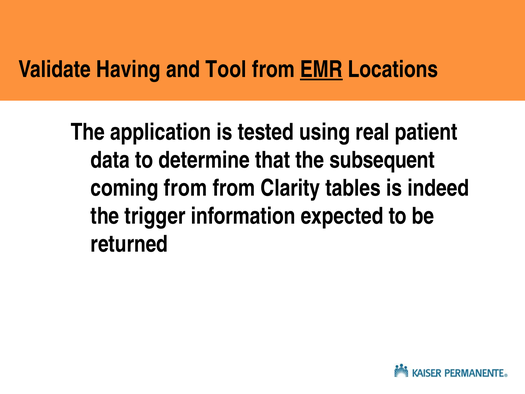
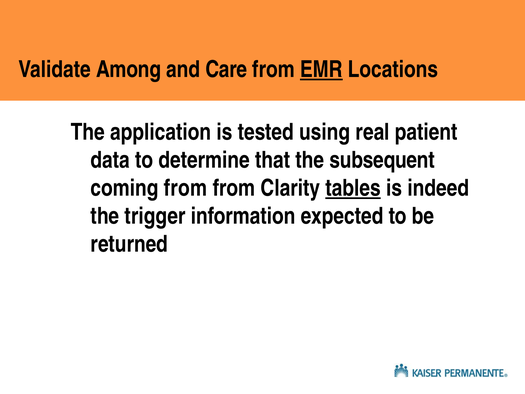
Having: Having -> Among
Tool: Tool -> Care
tables underline: none -> present
